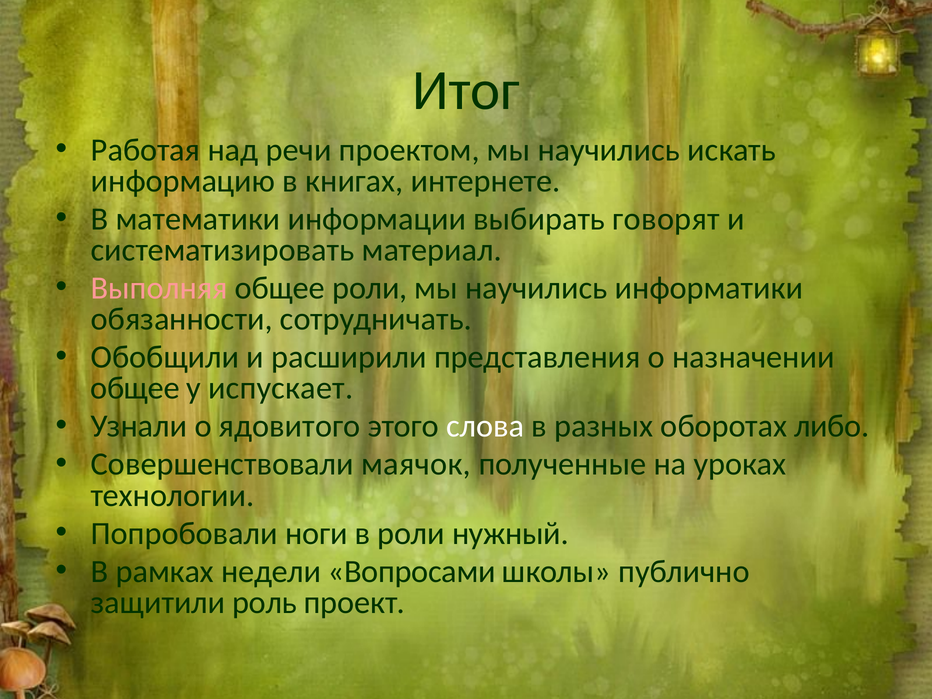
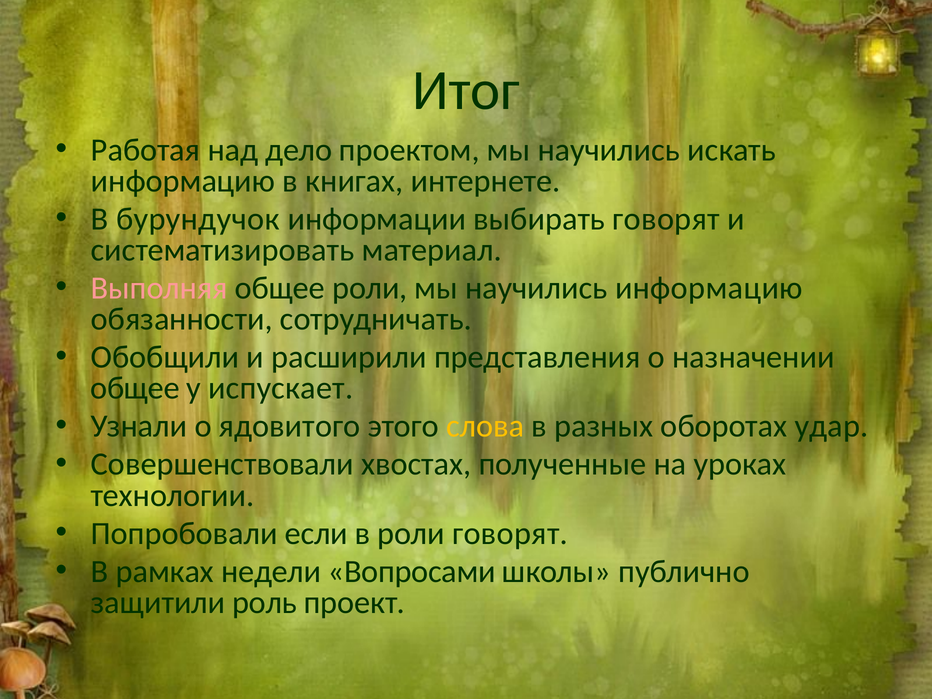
речи: речи -> дело
математики: математики -> бурундучок
научились информатики: информатики -> информацию
слова colour: white -> yellow
либо: либо -> удар
маячок: маячок -> хвостах
ноги: ноги -> если
роли нужный: нужный -> говорят
